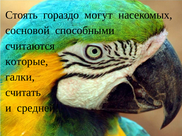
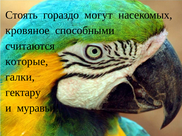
сосновой: сосновой -> кровяное
считать: считать -> гектару
средней: средней -> муравьи
